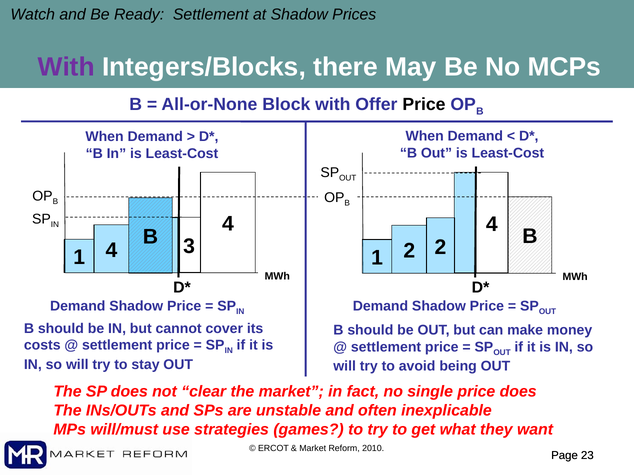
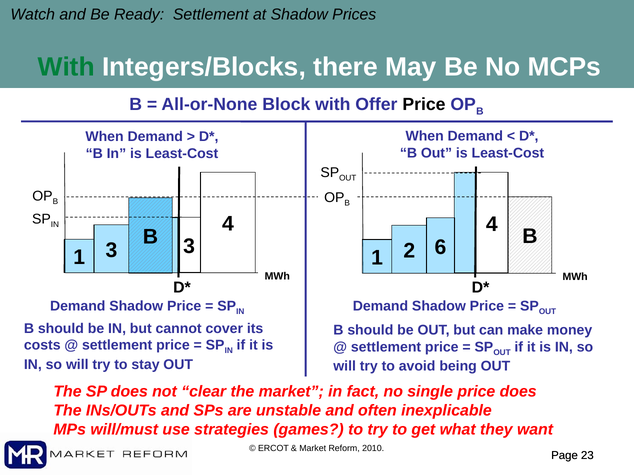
With at (66, 67) colour: purple -> green
1 4: 4 -> 3
2 2: 2 -> 6
